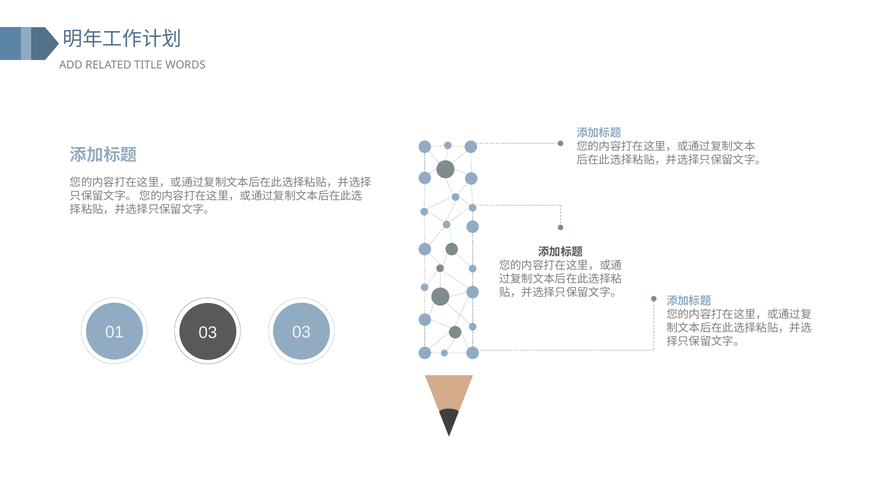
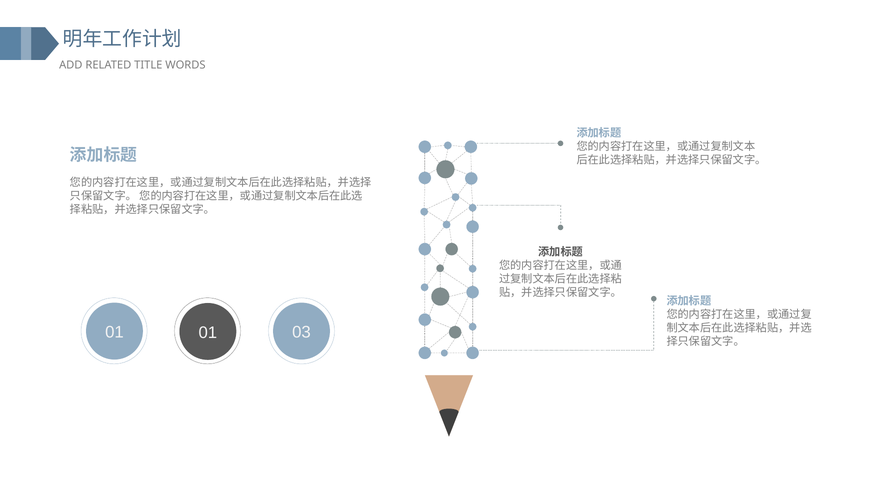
01 03: 03 -> 01
